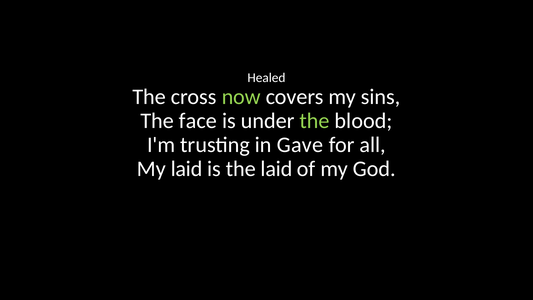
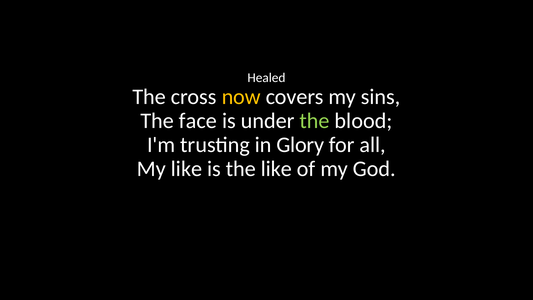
now colour: light green -> yellow
Gave: Gave -> Glory
My laid: laid -> like
the laid: laid -> like
